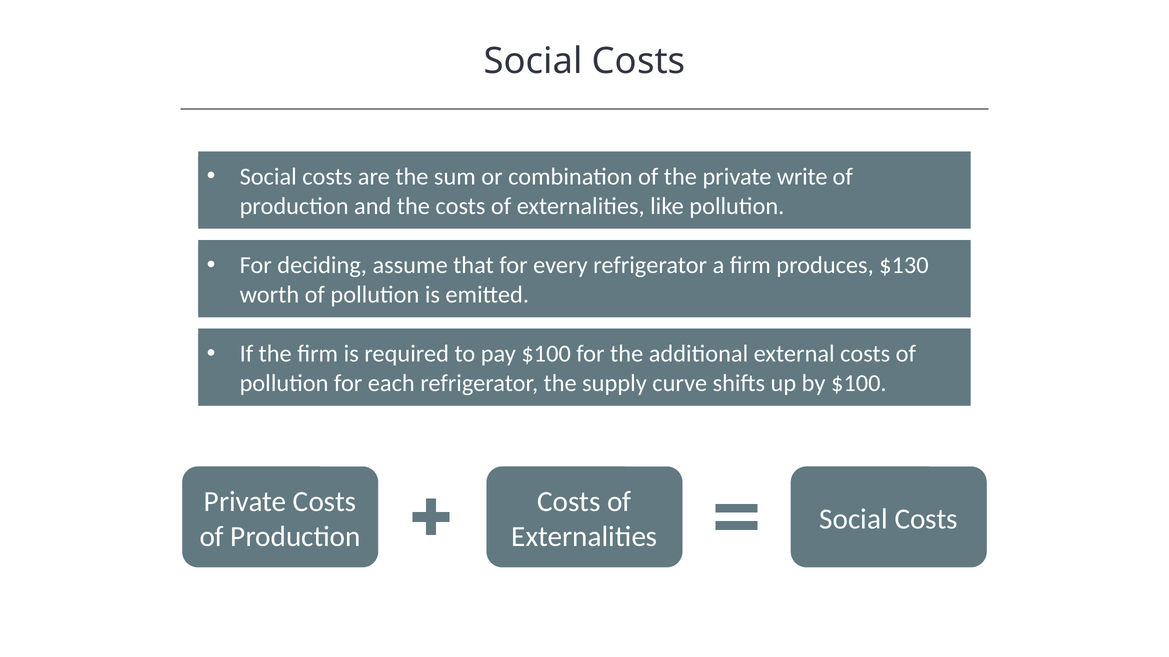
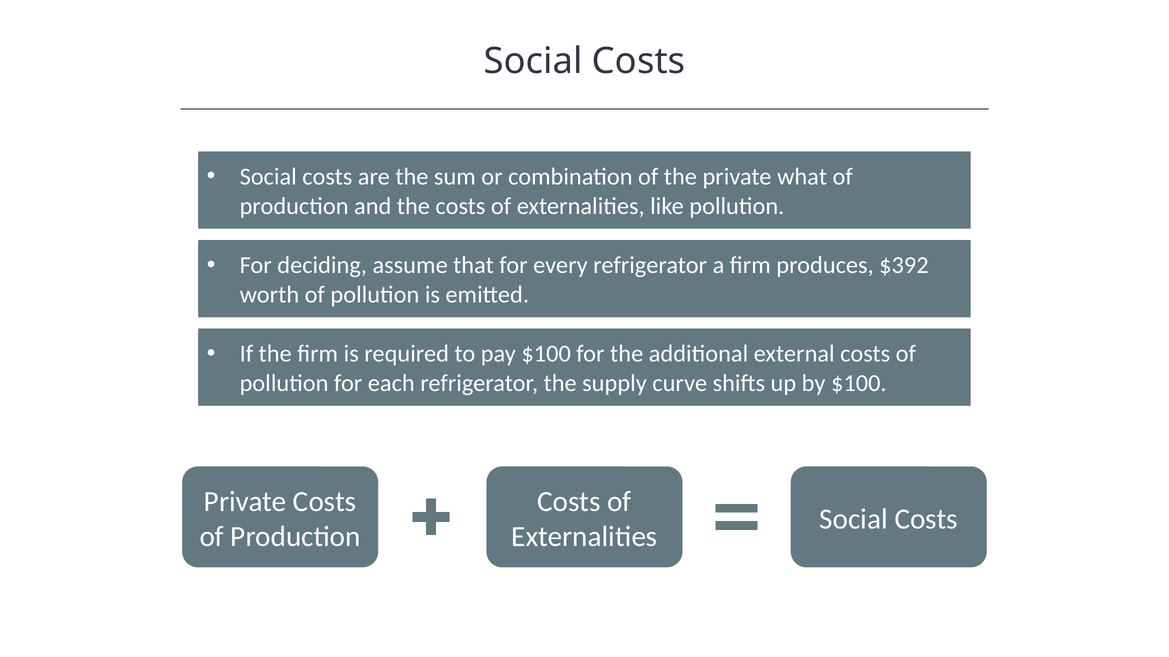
write: write -> what
$130: $130 -> $392
